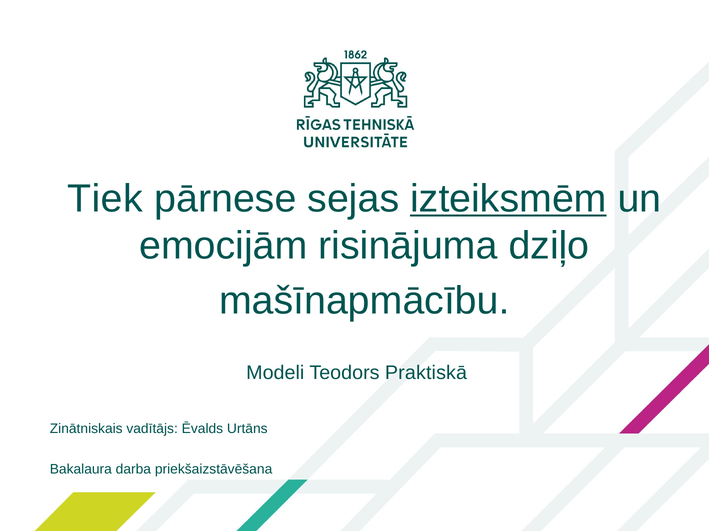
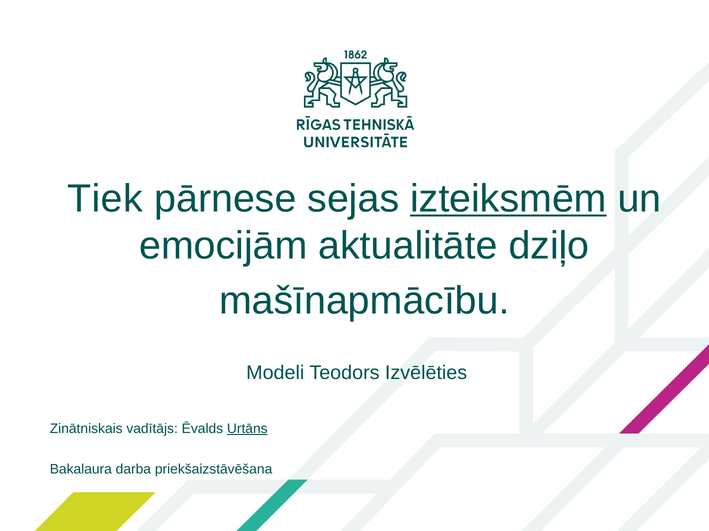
risinājuma: risinājuma -> aktualitāte
Praktiskā: Praktiskā -> Izvēlēties
Urtāns underline: none -> present
